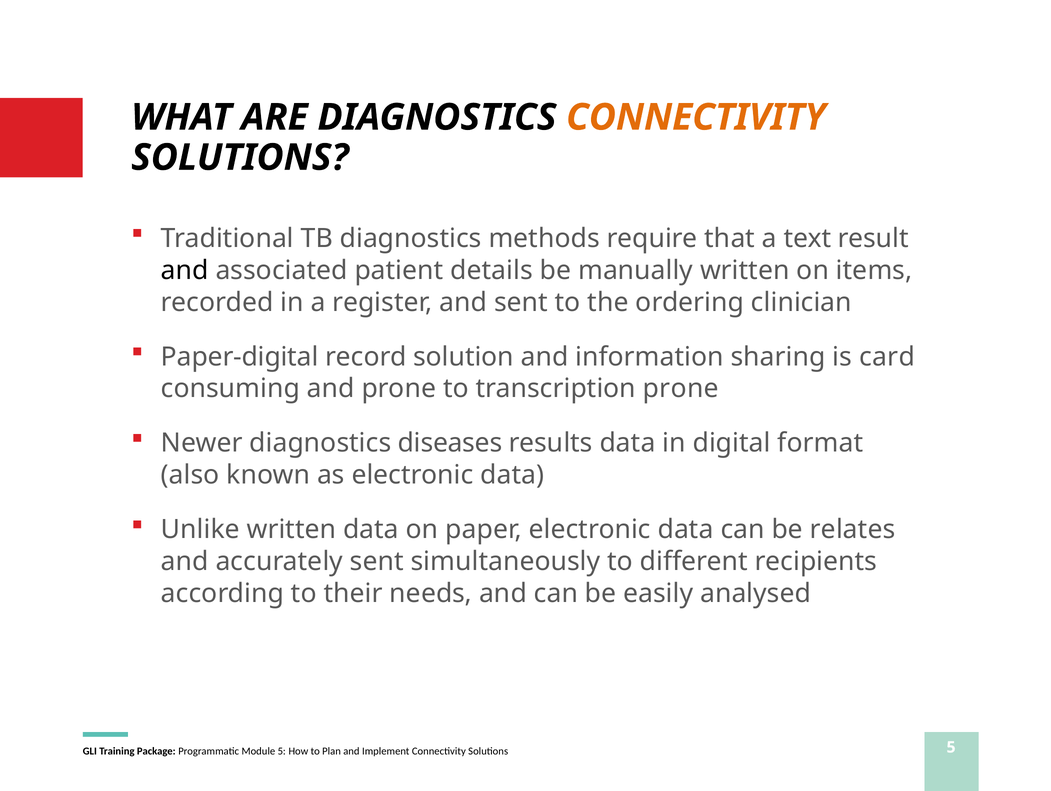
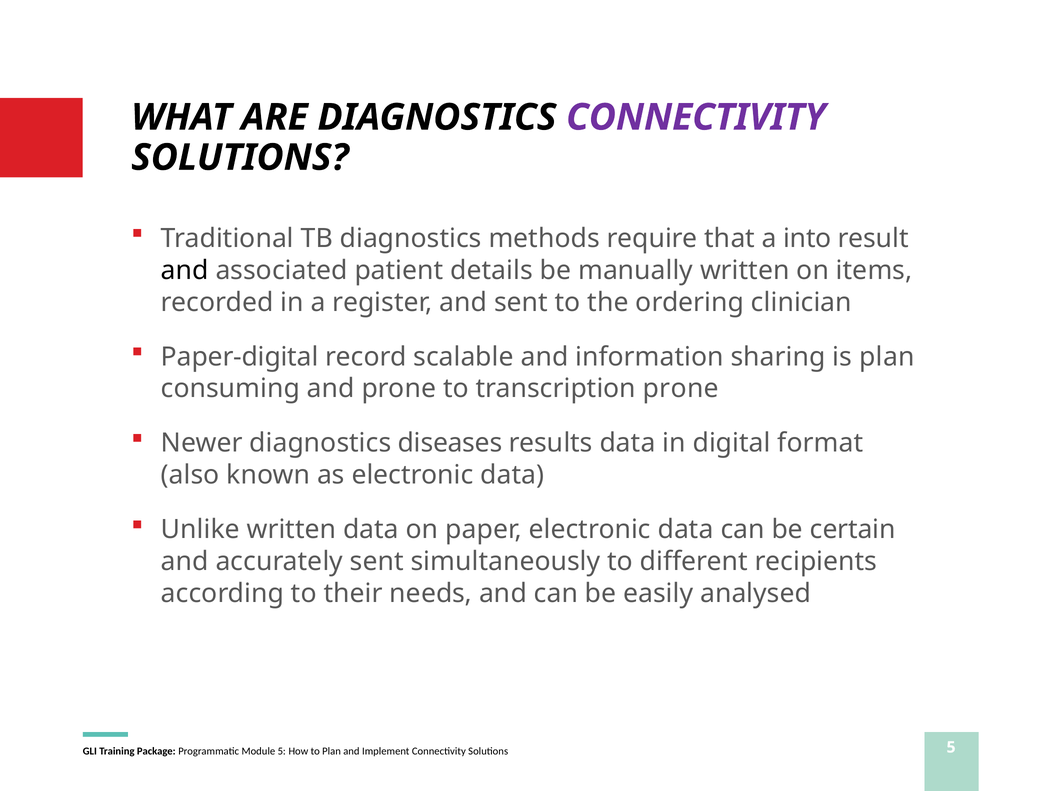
CONNECTIVITY at (696, 117) colour: orange -> purple
text: text -> into
solution: solution -> scalable
is card: card -> plan
relates: relates -> certain
